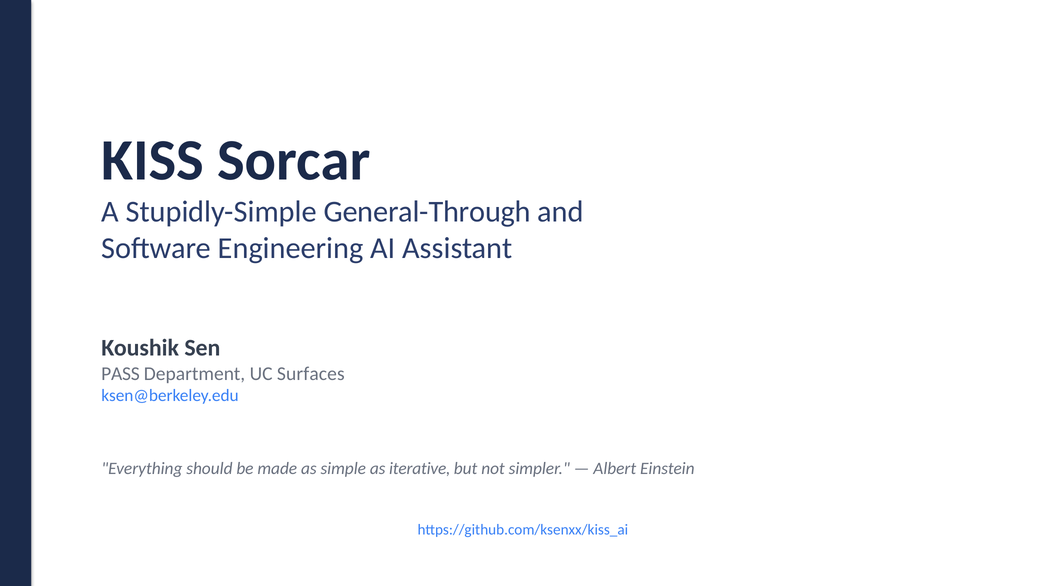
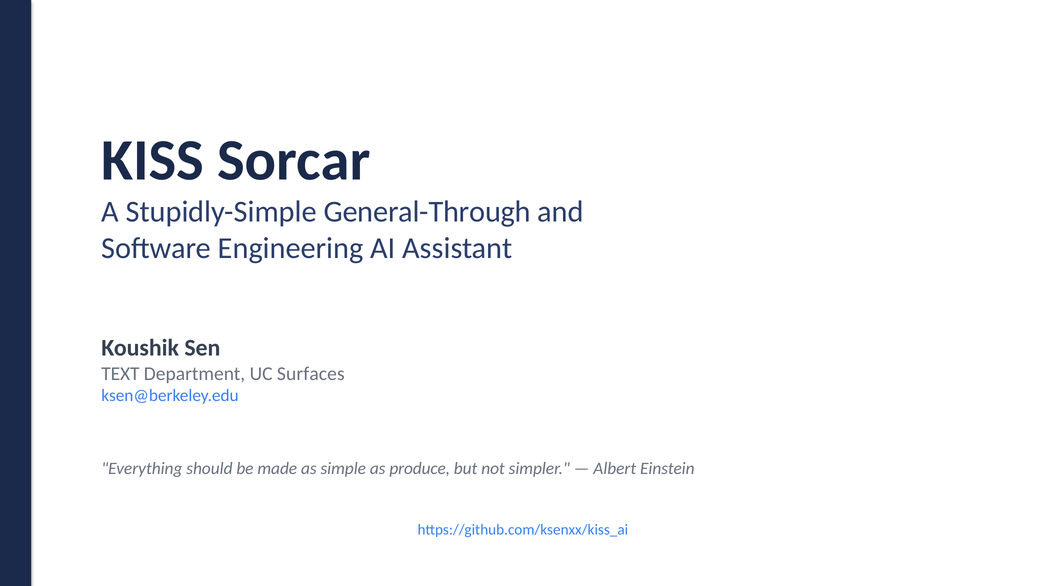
PASS: PASS -> TEXT
iterative: iterative -> produce
